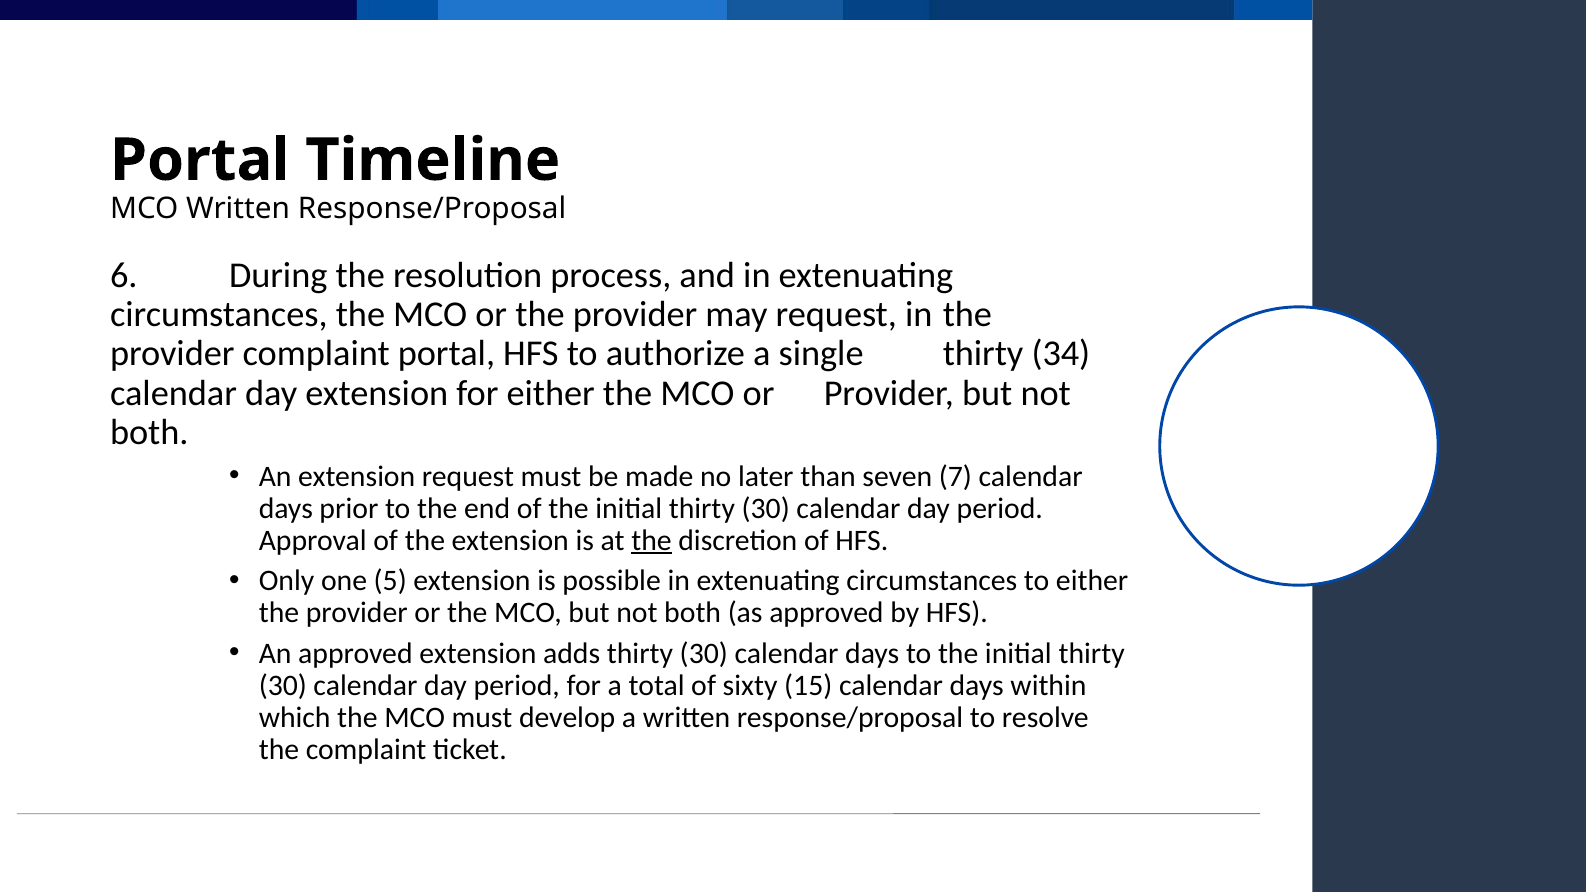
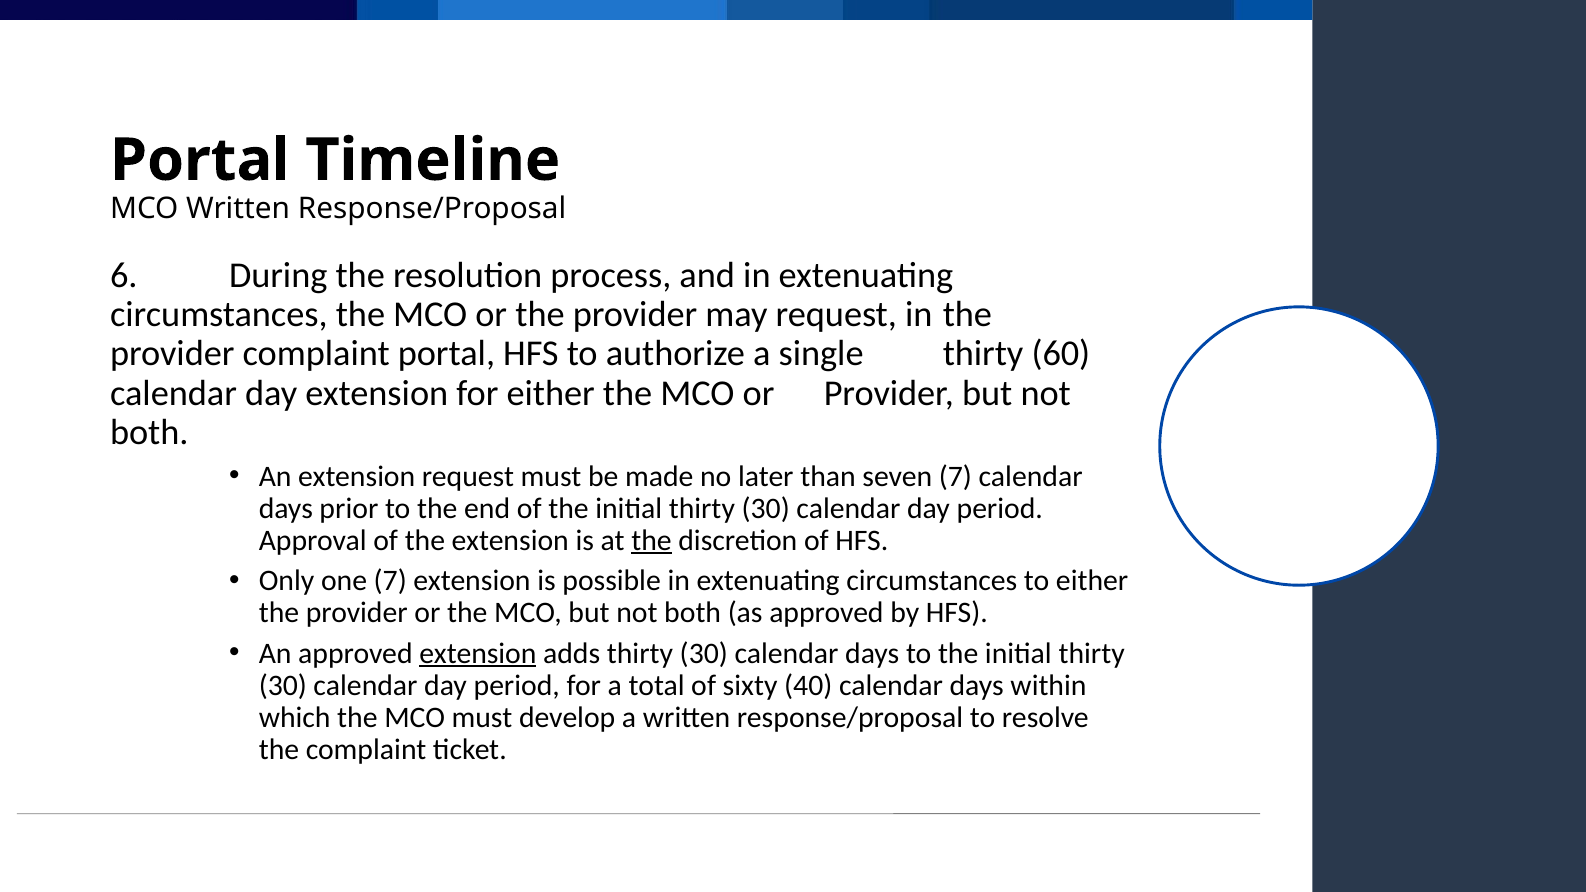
34: 34 -> 60
one 5: 5 -> 7
extension at (478, 653) underline: none -> present
15: 15 -> 40
